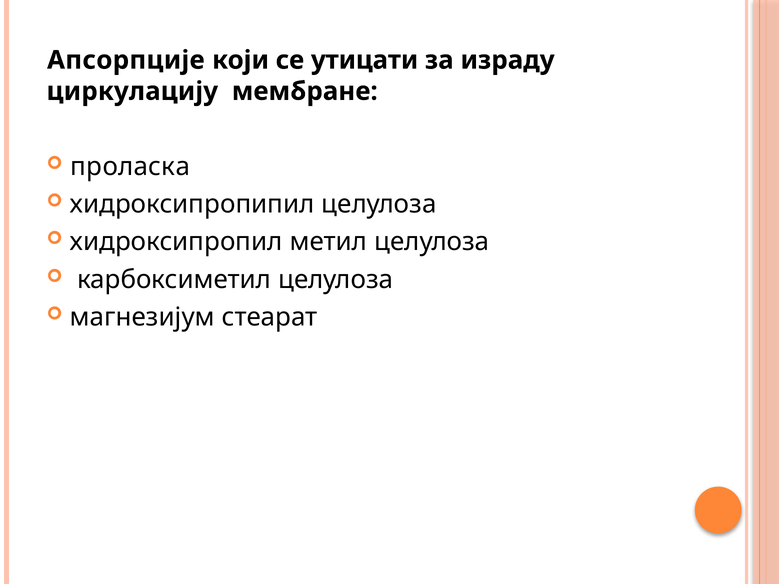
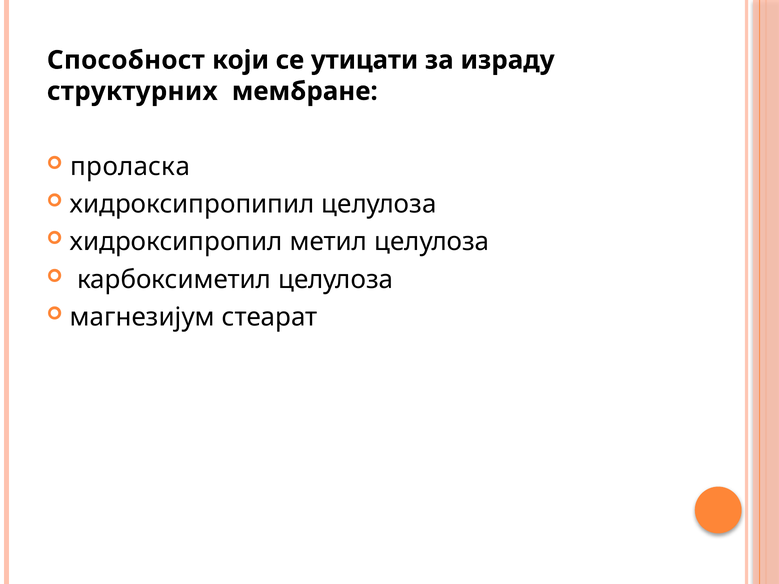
Апсорпције: Апсорпције -> Способност
циркулацију: циркулацију -> структурних
